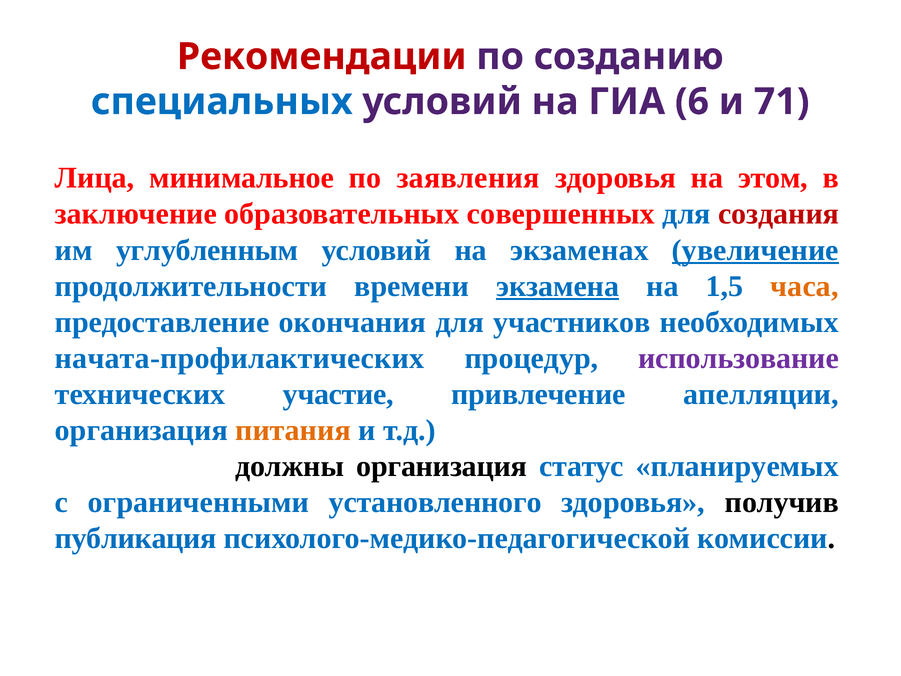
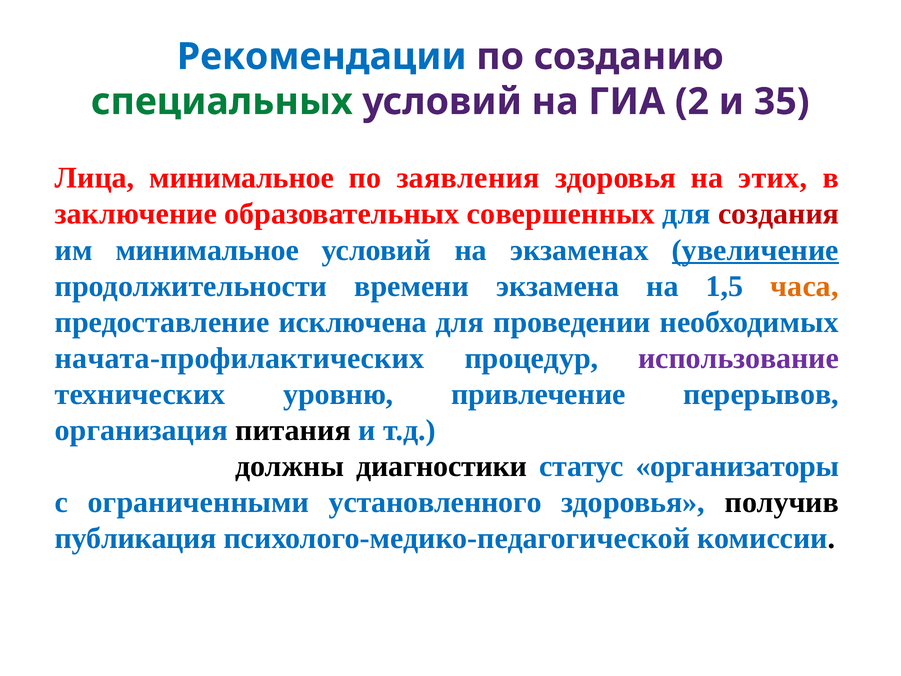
Рекомендации colour: red -> blue
специальных colour: blue -> green
6: 6 -> 2
71: 71 -> 35
этом: этом -> этих
им углубленным: углубленным -> минимальное
экзамена underline: present -> none
окончания: окончания -> исключена
участников: участников -> проведении
участие: участие -> уровню
апелляции: апелляции -> перерывов
питания colour: orange -> black
должны организация: организация -> диагностики
планируемых: планируемых -> организаторы
